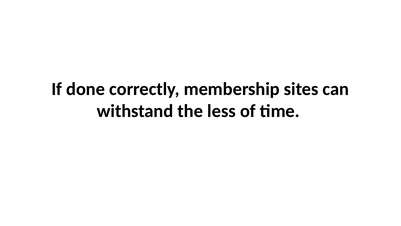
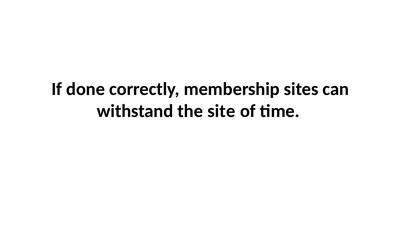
less: less -> site
